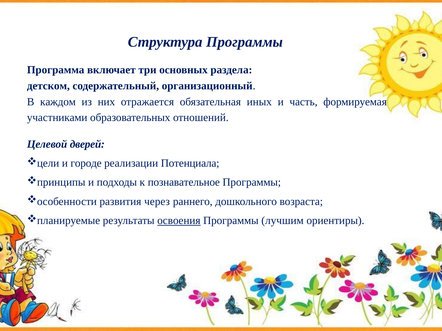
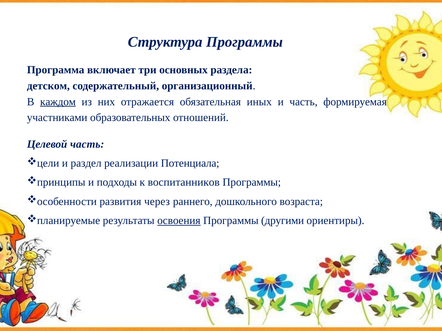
каждом underline: none -> present
Целевой дверей: дверей -> часть
городе: городе -> раздел
познавательное: познавательное -> воспитанников
лучшим: лучшим -> другими
